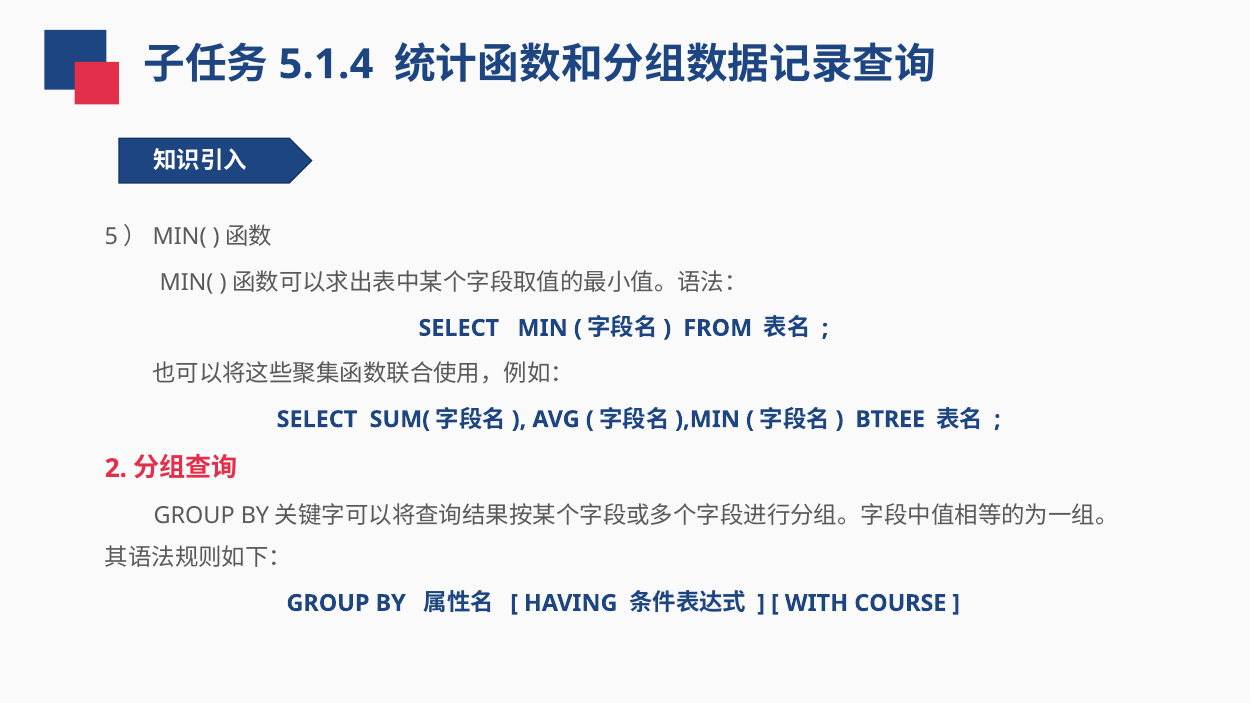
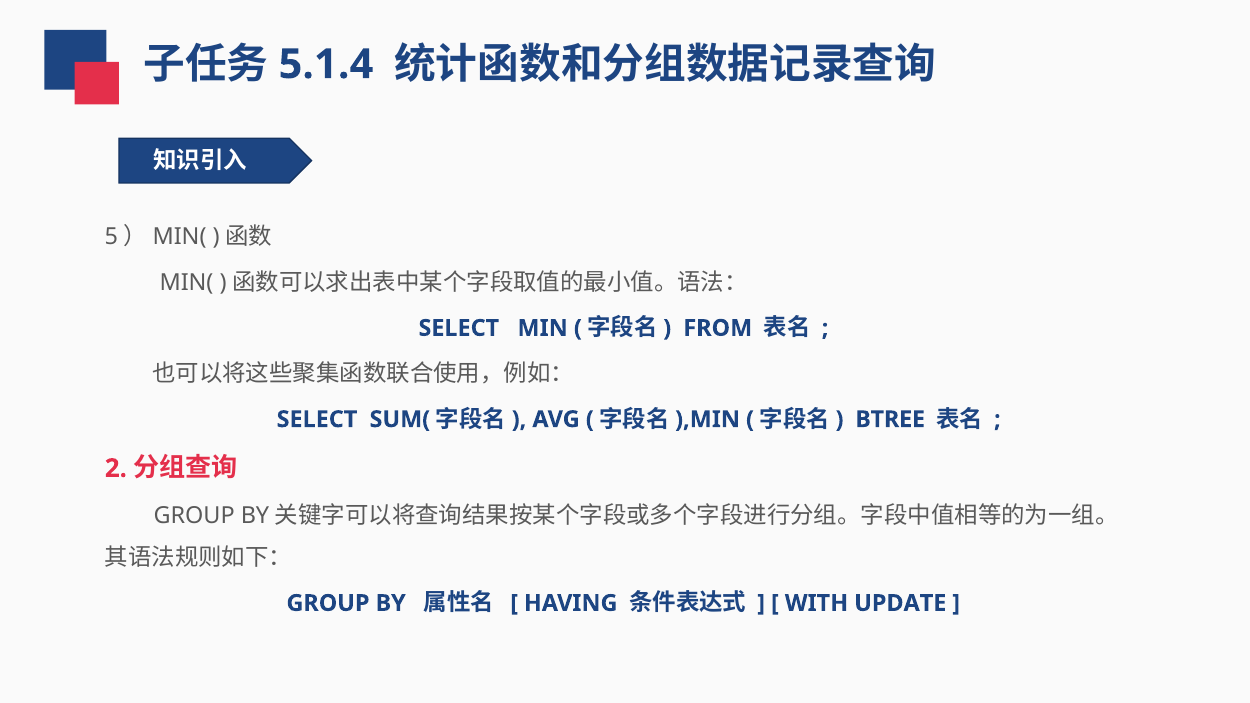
COURSE: COURSE -> UPDATE
